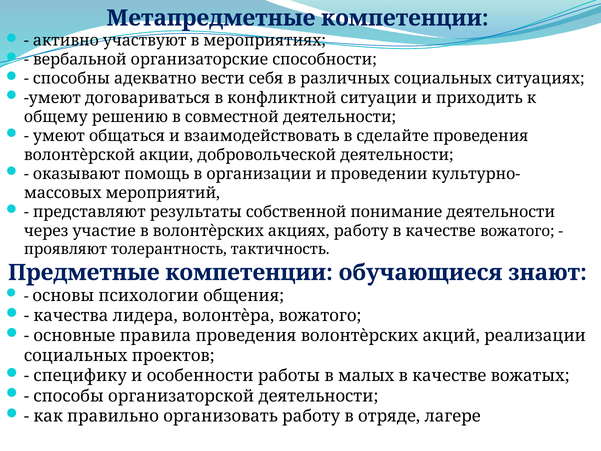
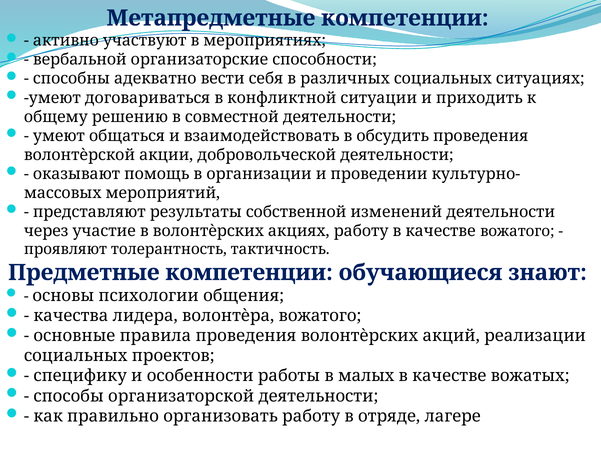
сделайте: сделайте -> обсудить
понимание: понимание -> изменений
